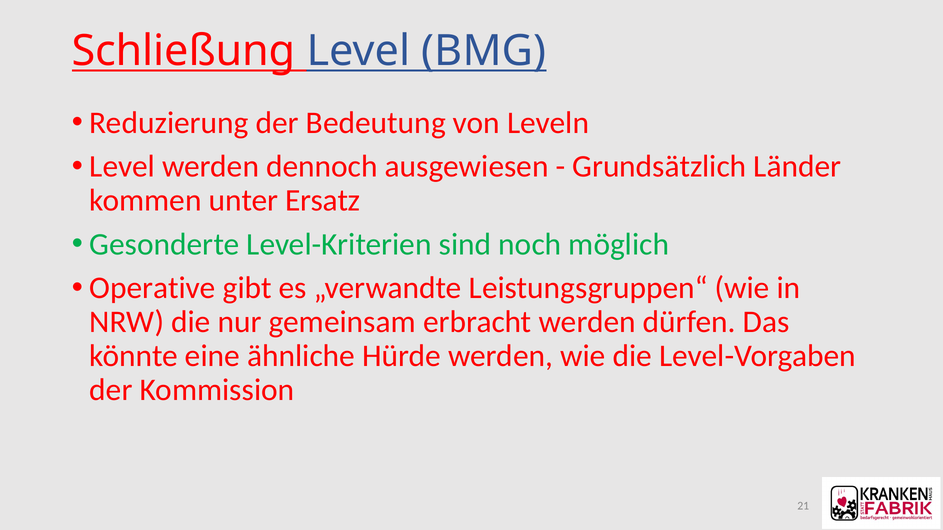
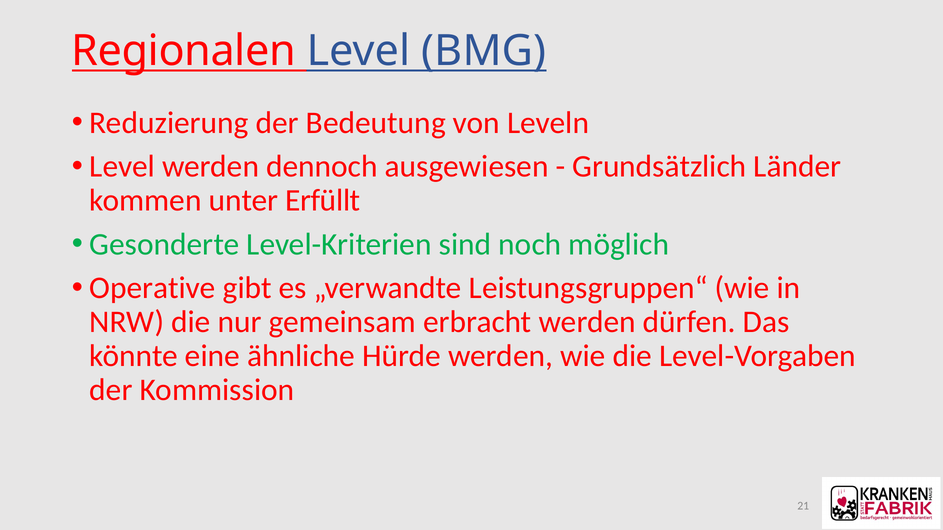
Schließung: Schließung -> Regionalen
Ersatz: Ersatz -> Erfüllt
